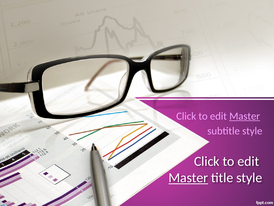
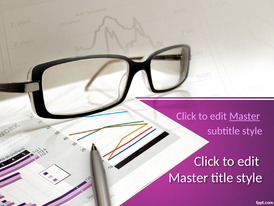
Master at (188, 177) underline: present -> none
